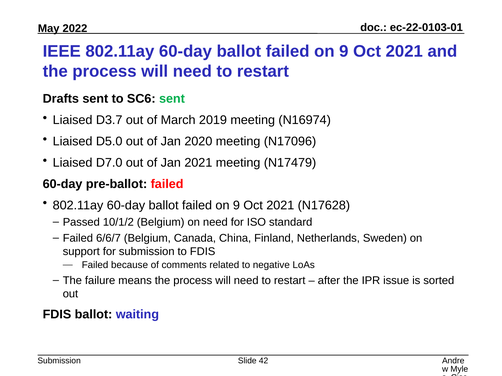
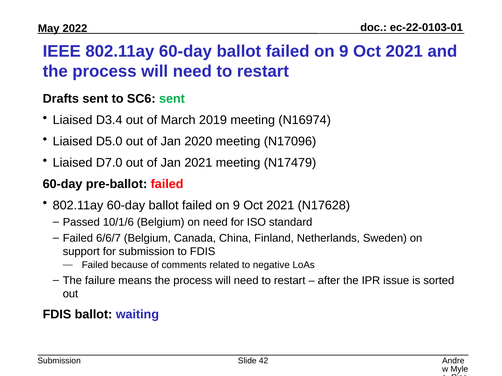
D3.7: D3.7 -> D3.4
10/1/2: 10/1/2 -> 10/1/6
